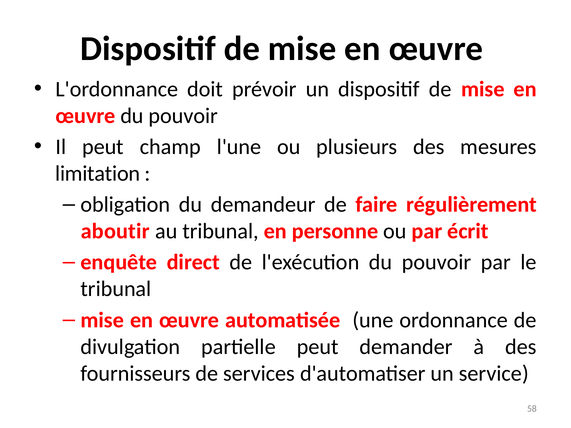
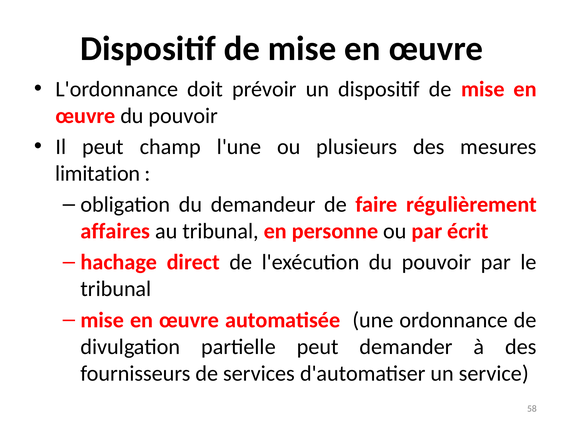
aboutir: aboutir -> affaires
enquête: enquête -> hachage
